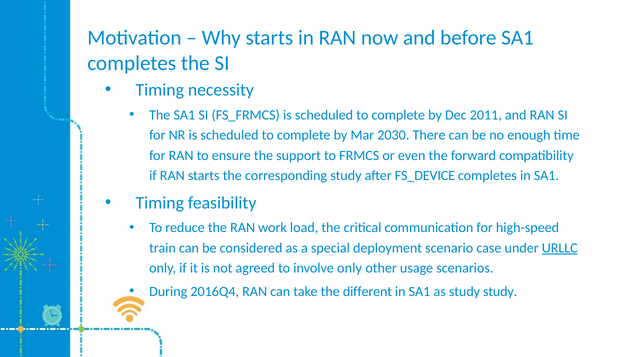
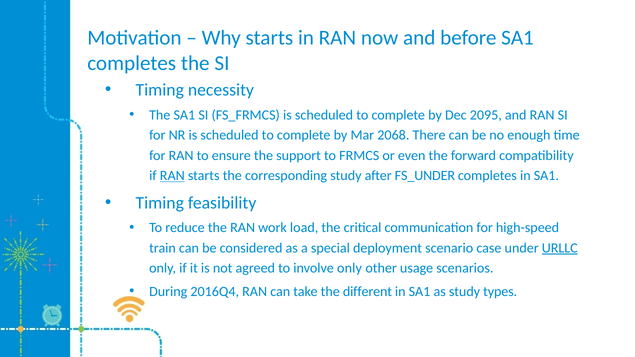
2011: 2011 -> 2095
2030: 2030 -> 2068
RAN at (172, 176) underline: none -> present
FS_DEVICE: FS_DEVICE -> FS_UNDER
study study: study -> types
